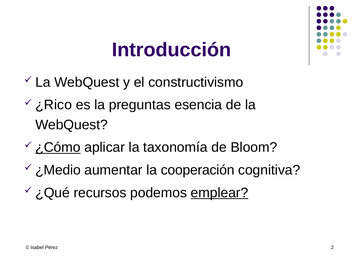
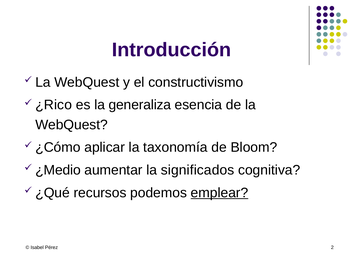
preguntas: preguntas -> generaliza
¿Cómo underline: present -> none
cooperación: cooperación -> significados
